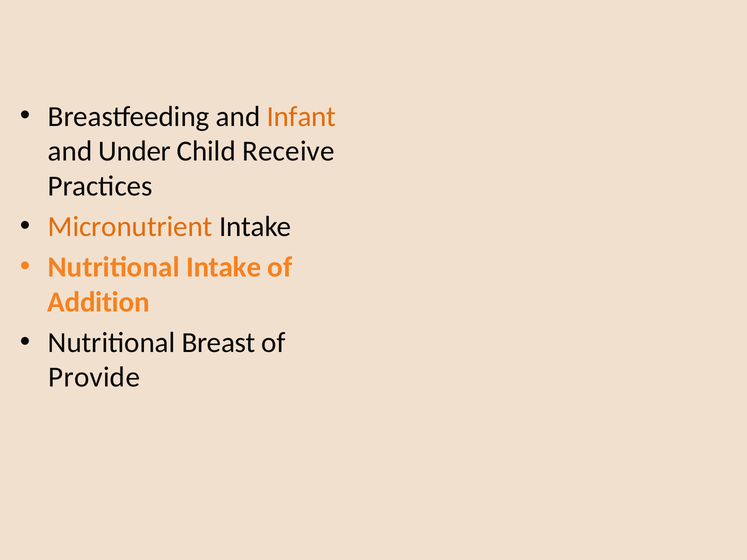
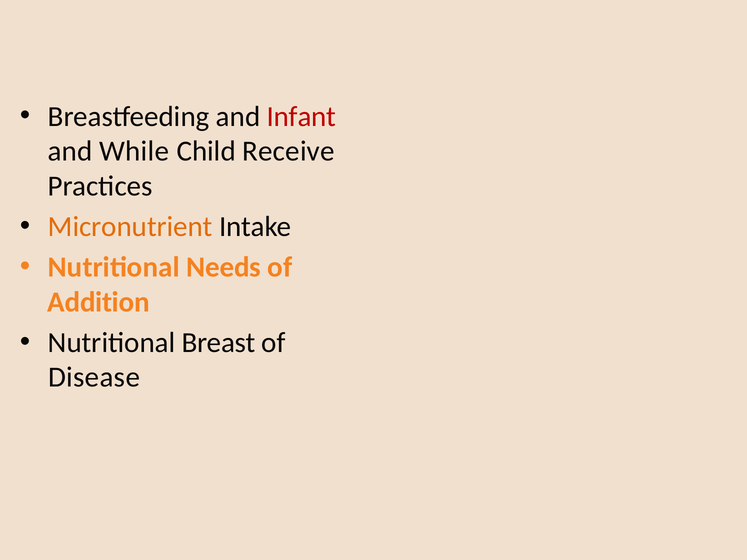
Infant colour: orange -> red
Under: Under -> While
Nutritional Intake: Intake -> Needs
Provide: Provide -> Disease
